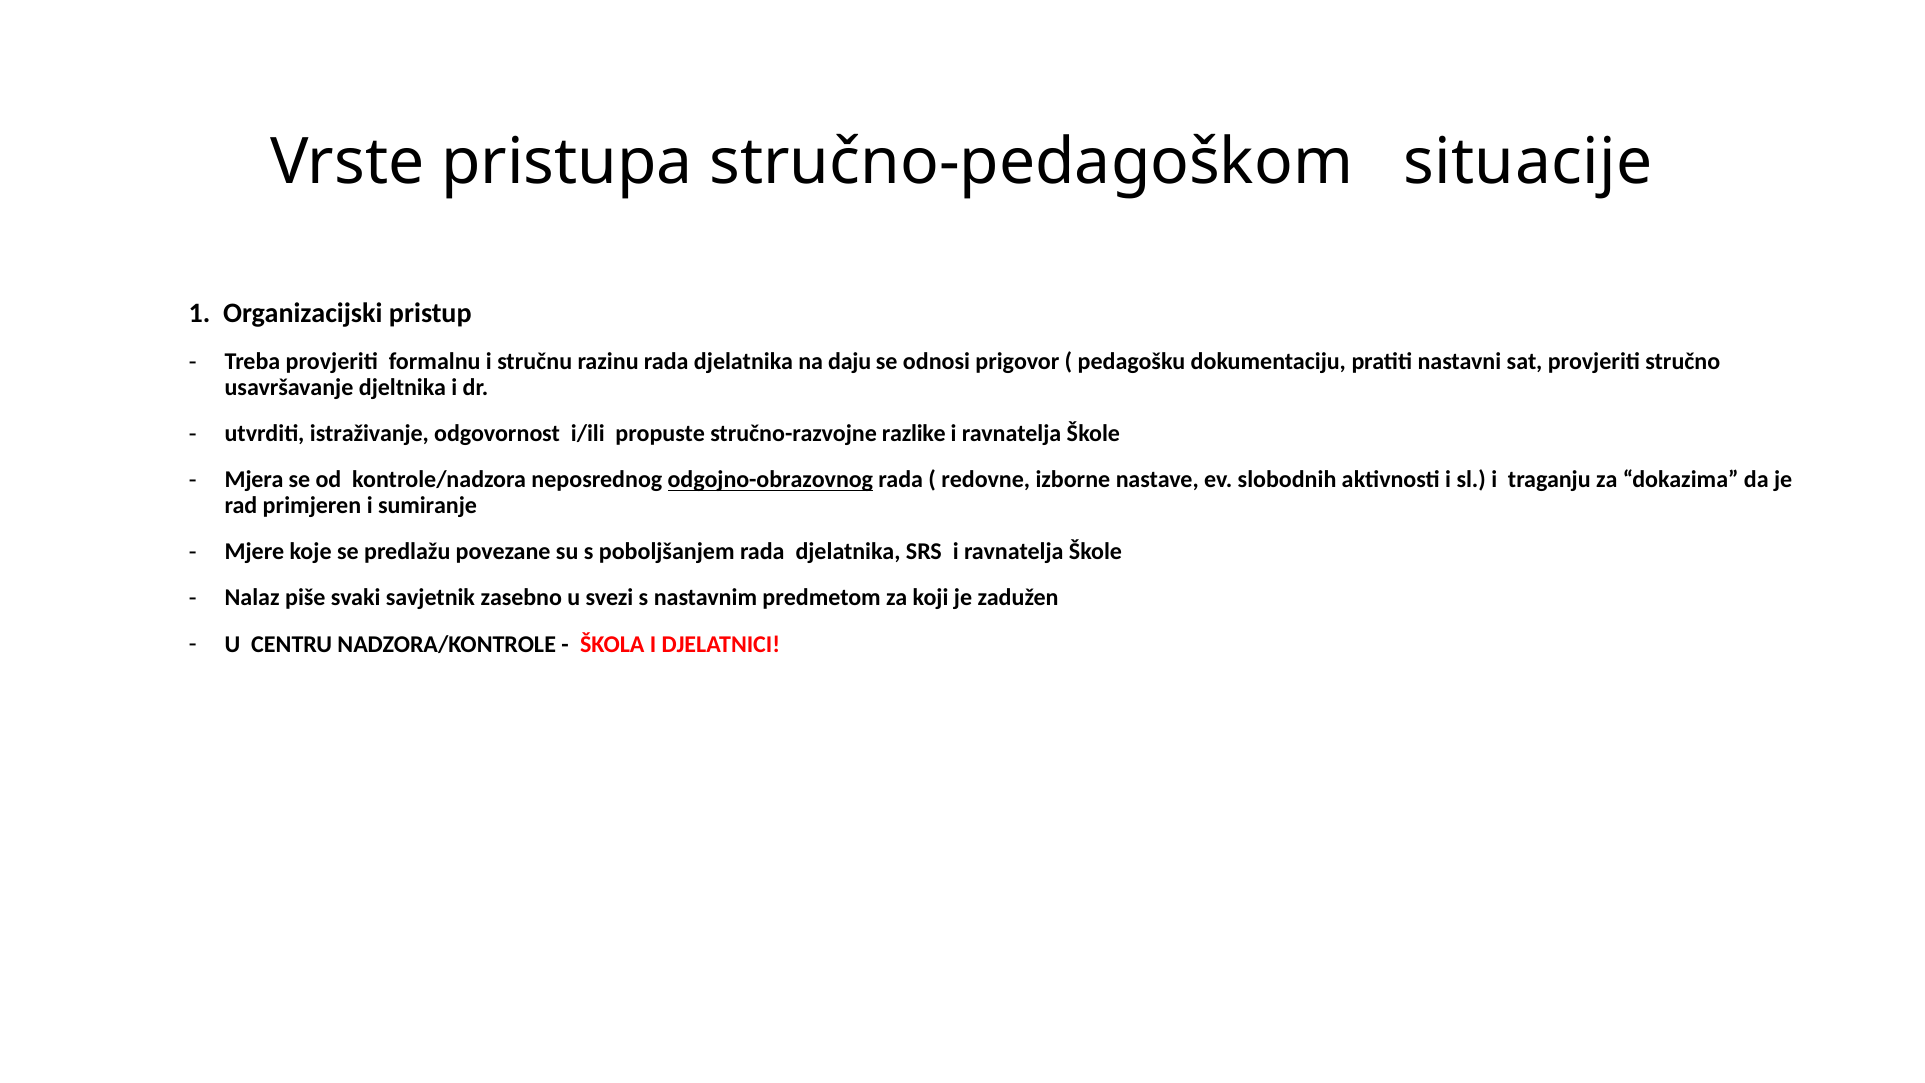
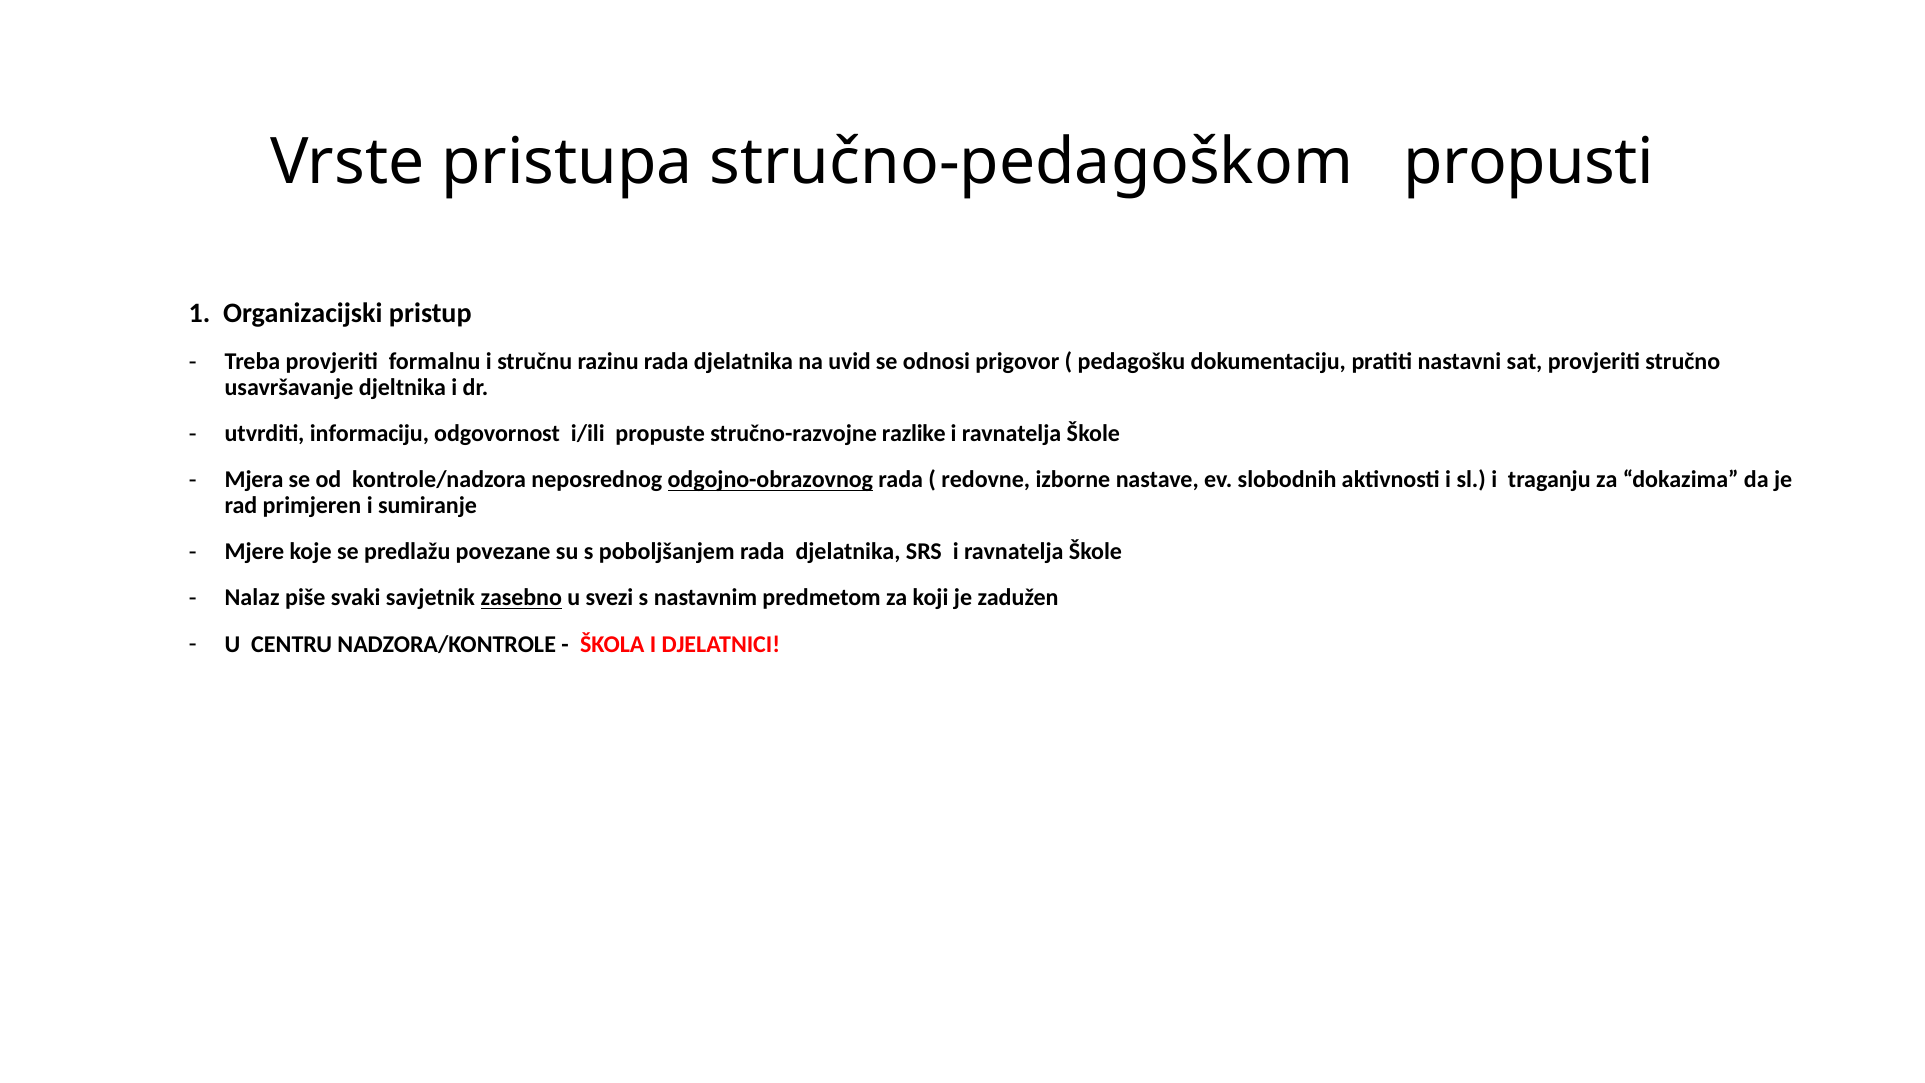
situacije: situacije -> propusti
daju: daju -> uvid
istraživanje: istraživanje -> informaciju
zasebno underline: none -> present
